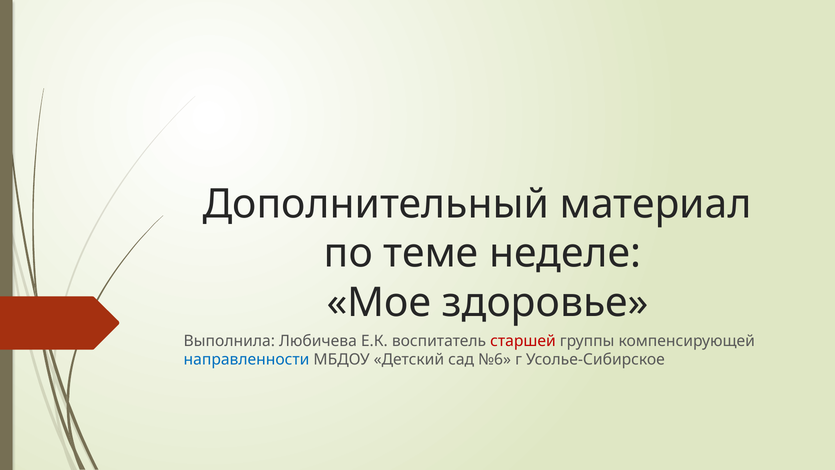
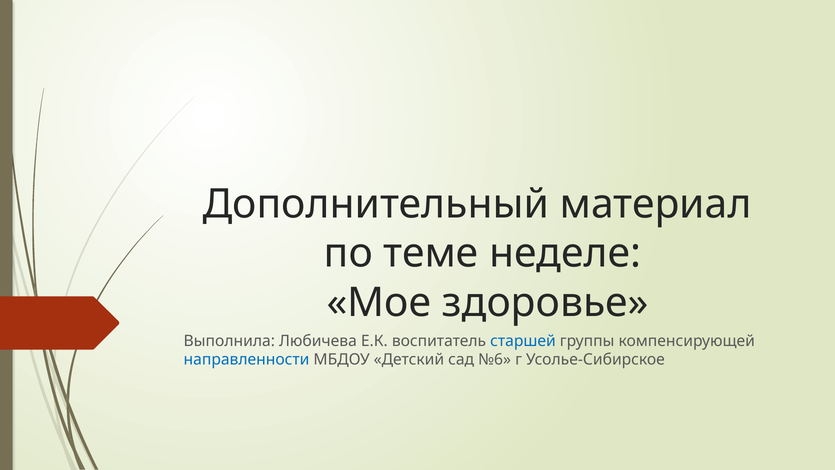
старшей colour: red -> blue
